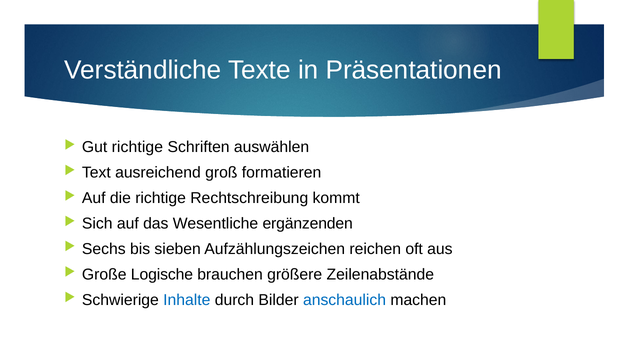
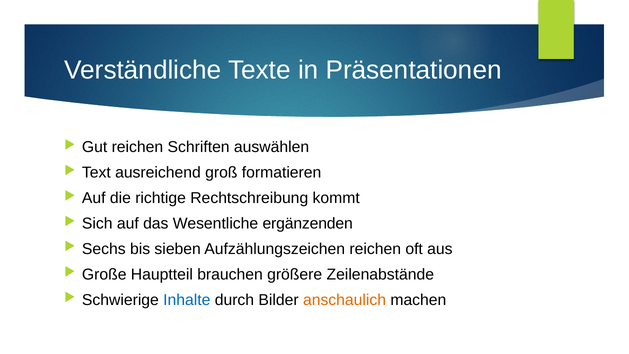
Gut richtige: richtige -> reichen
Logische: Logische -> Hauptteil
anschaulich colour: blue -> orange
